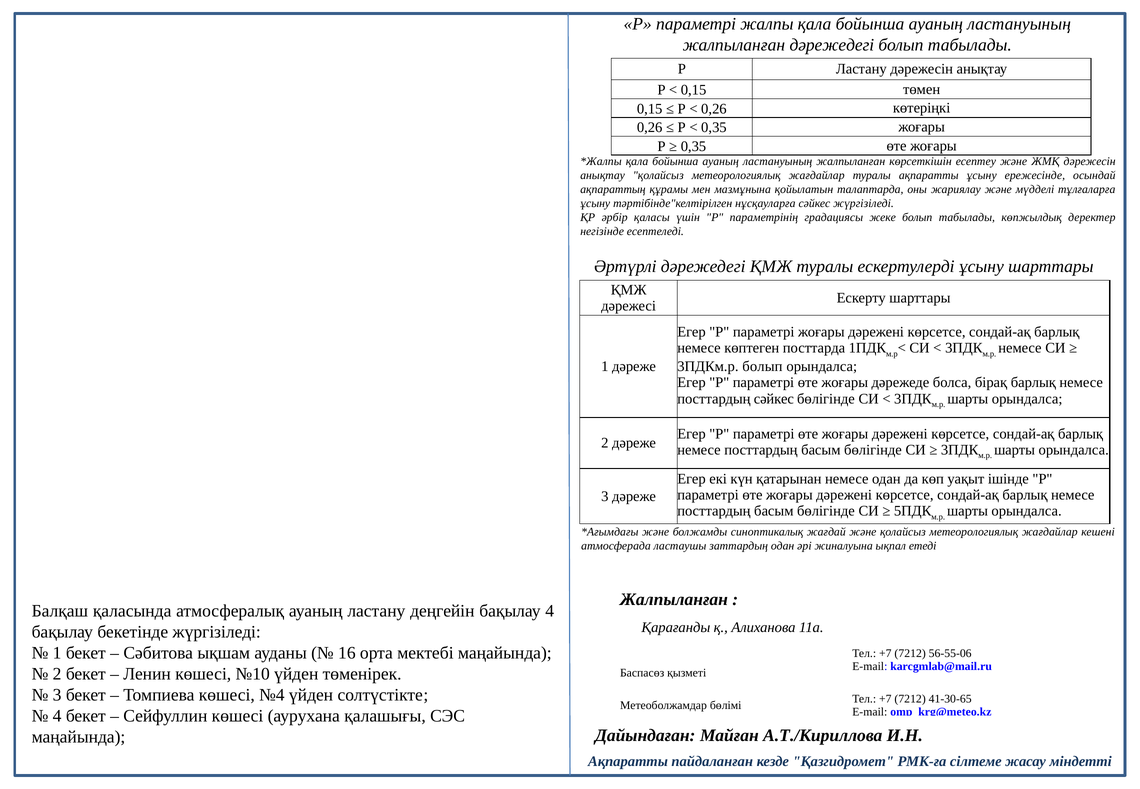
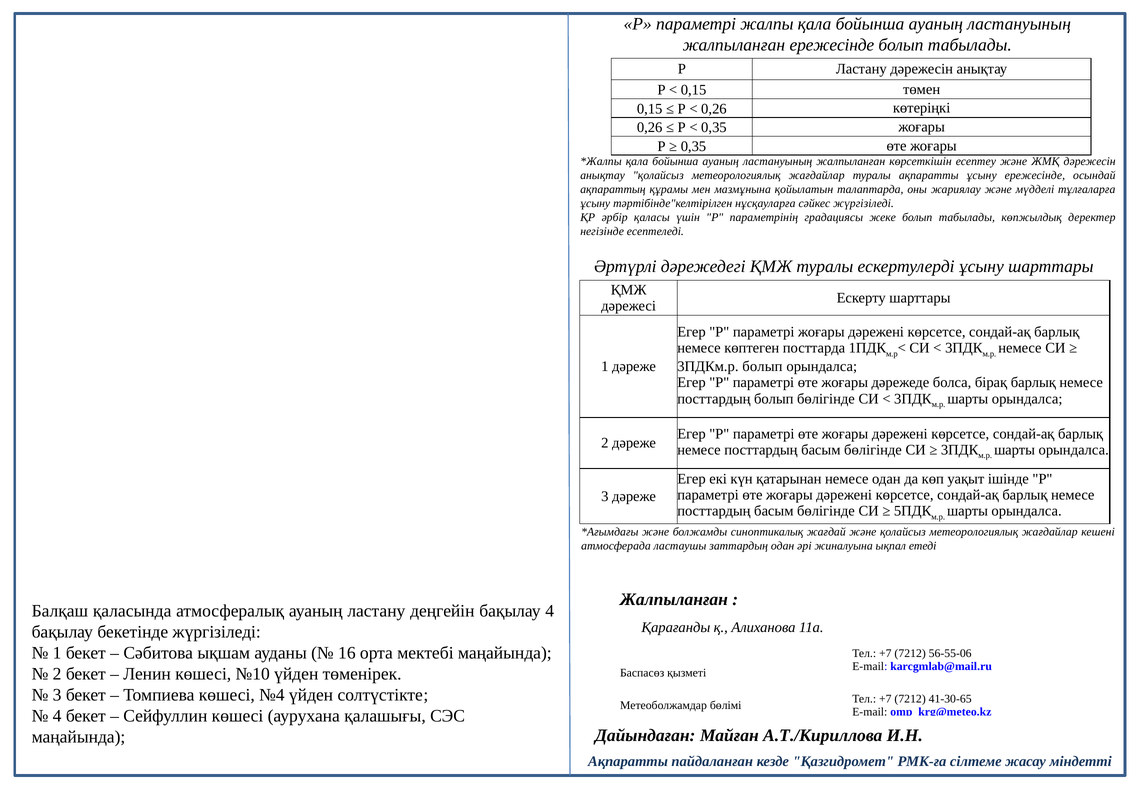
жалпыланған дәрежедегі: дәрежедегі -> ережесінде
посттардың сәйкес: сәйкес -> болып
